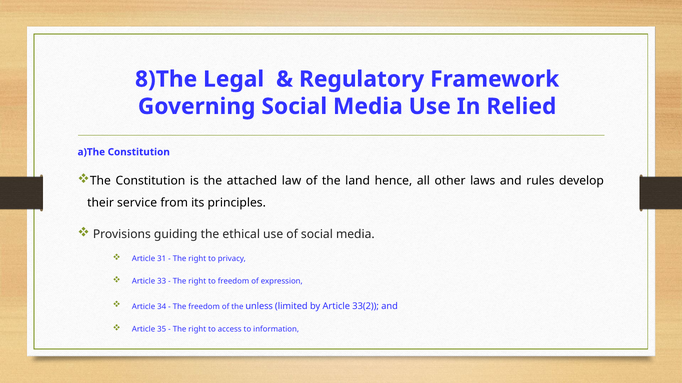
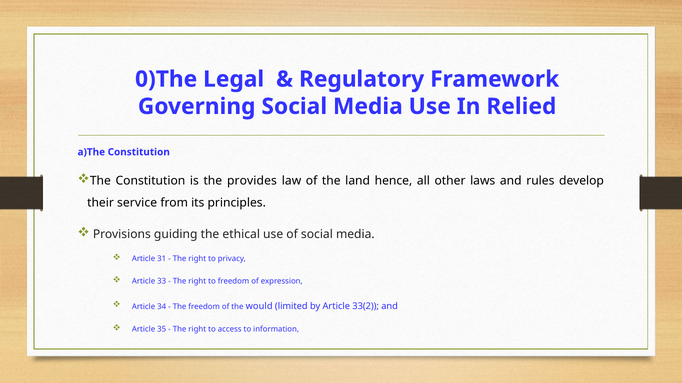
8)The: 8)The -> 0)The
attached: attached -> provides
unless: unless -> would
